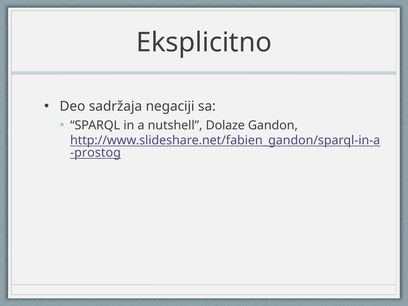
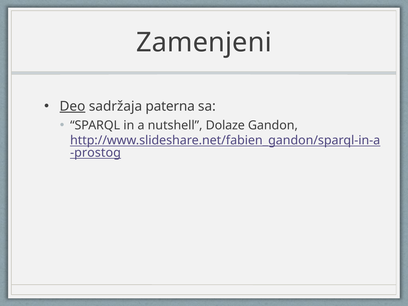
Eksplicitno: Eksplicitno -> Zamenjeni
Deo underline: none -> present
negaciji: negaciji -> paterna
